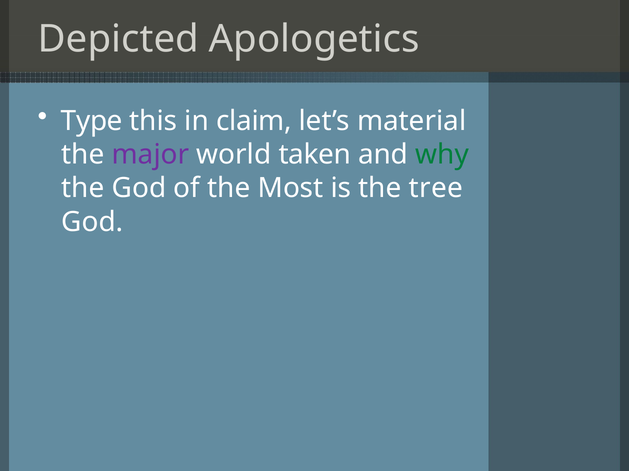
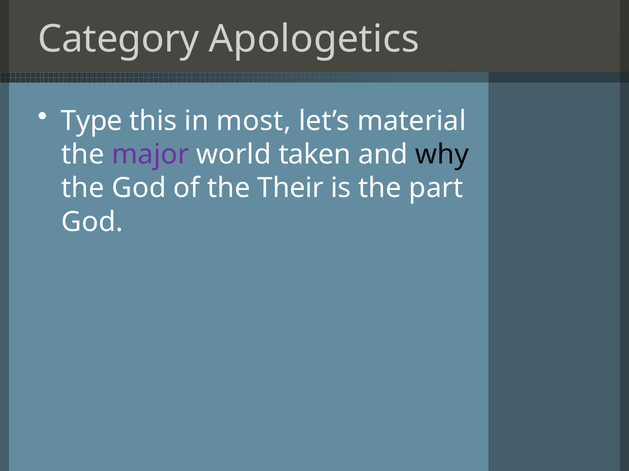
Depicted: Depicted -> Category
claim: claim -> most
why colour: green -> black
Most: Most -> Their
tree: tree -> part
